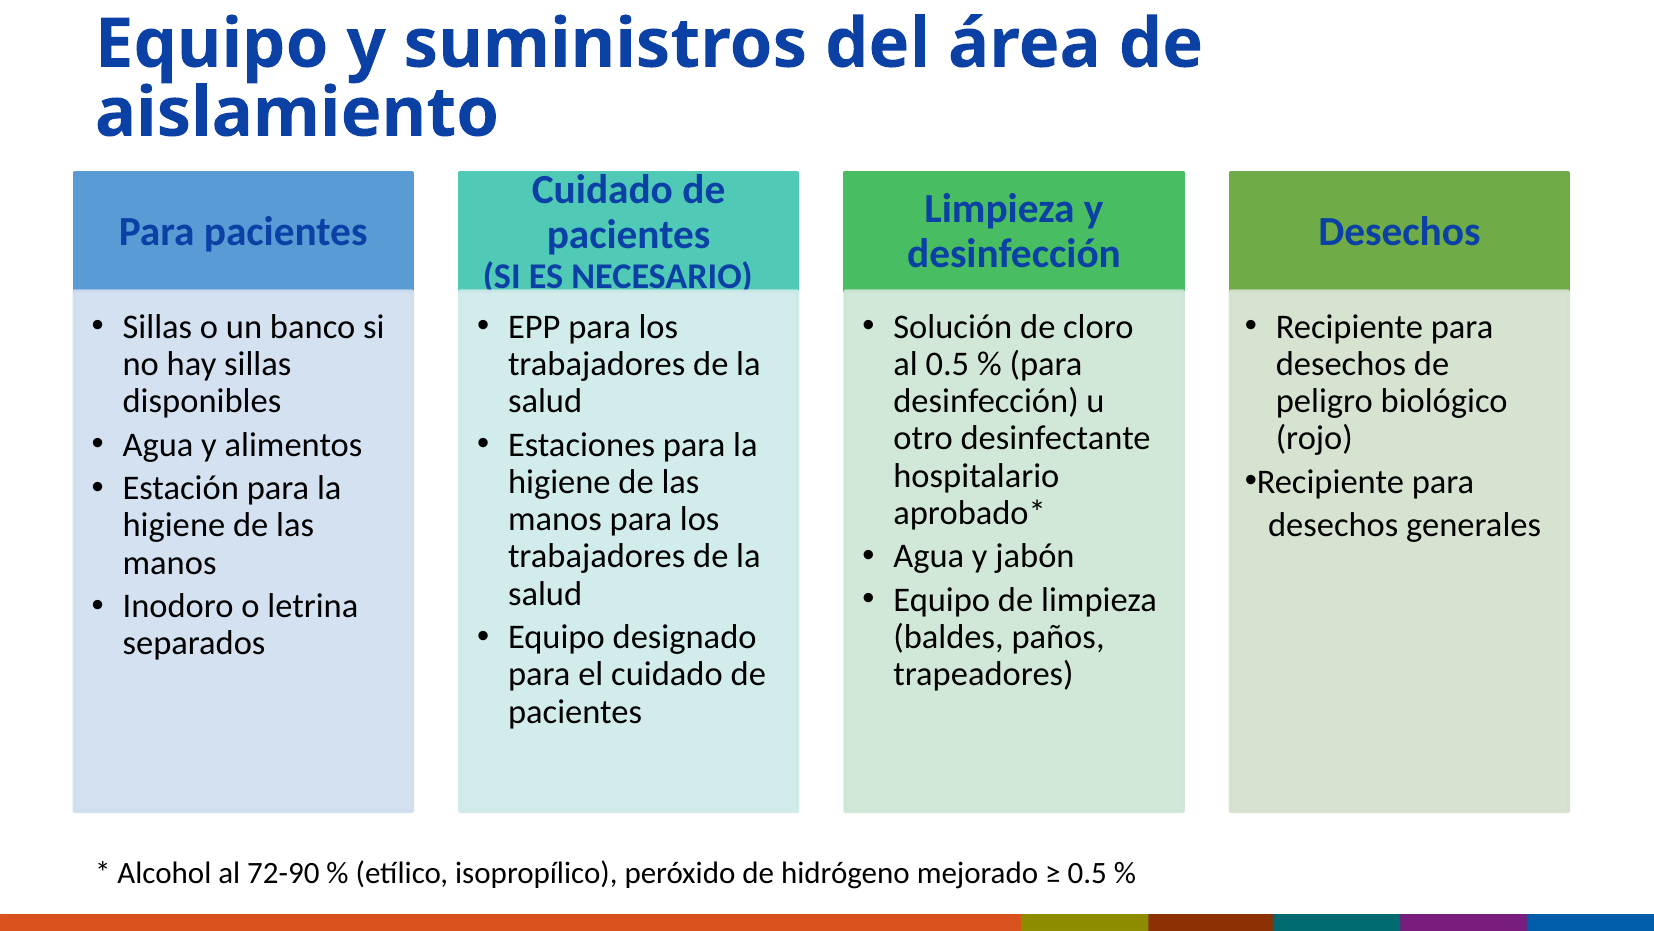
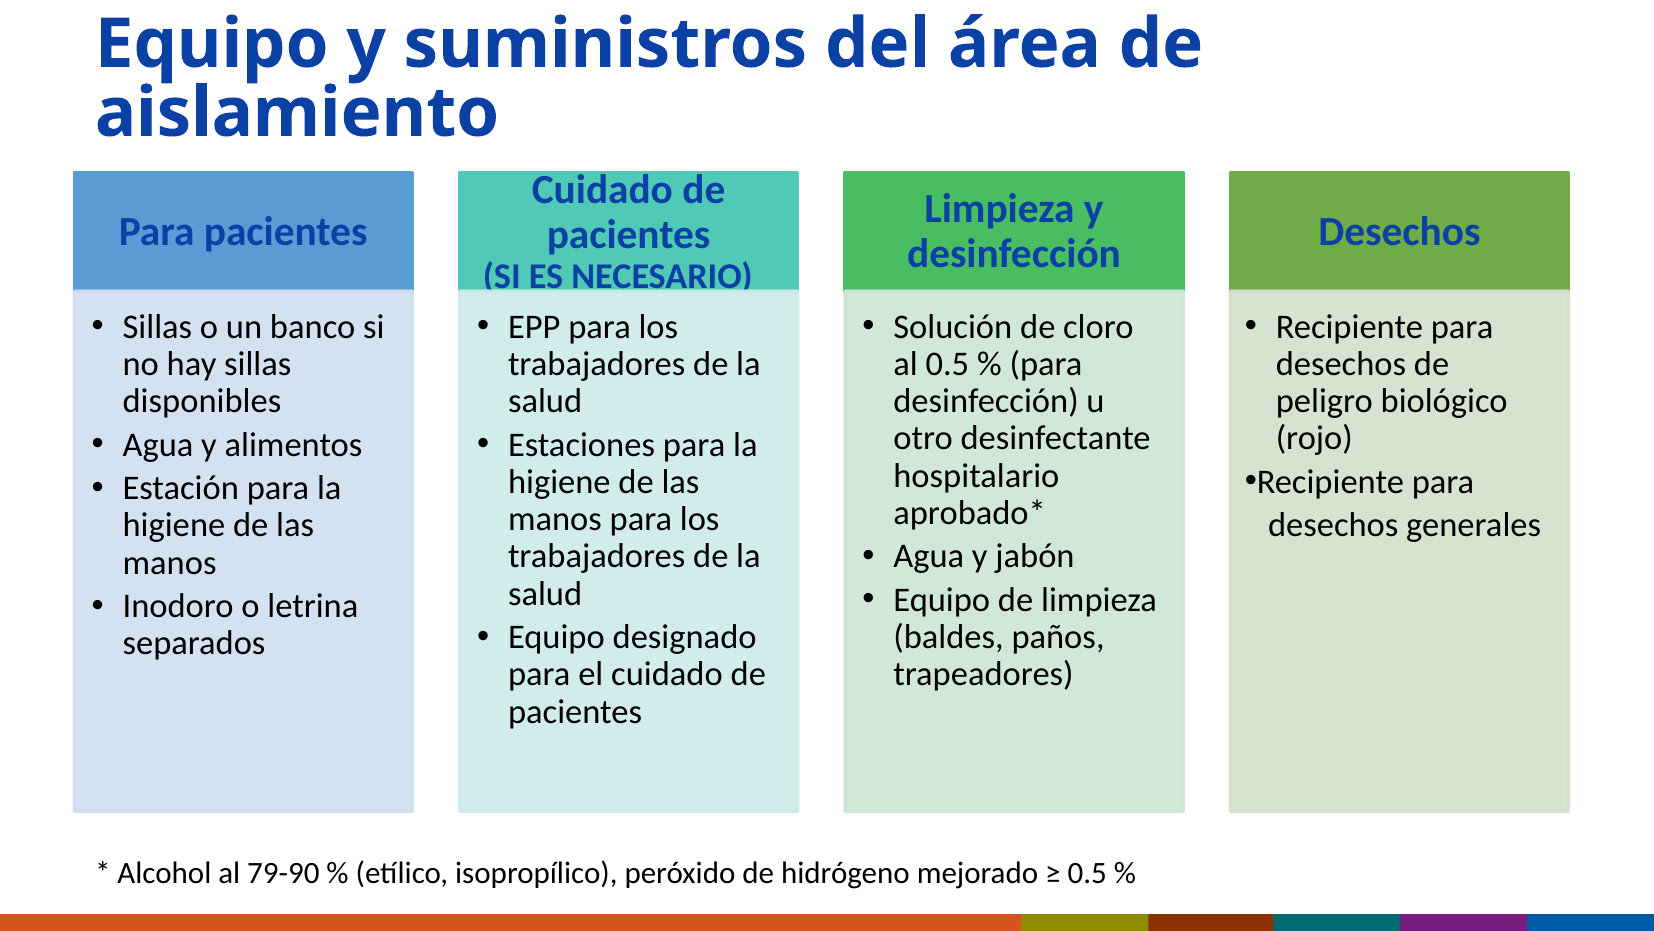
72-90: 72-90 -> 79-90
